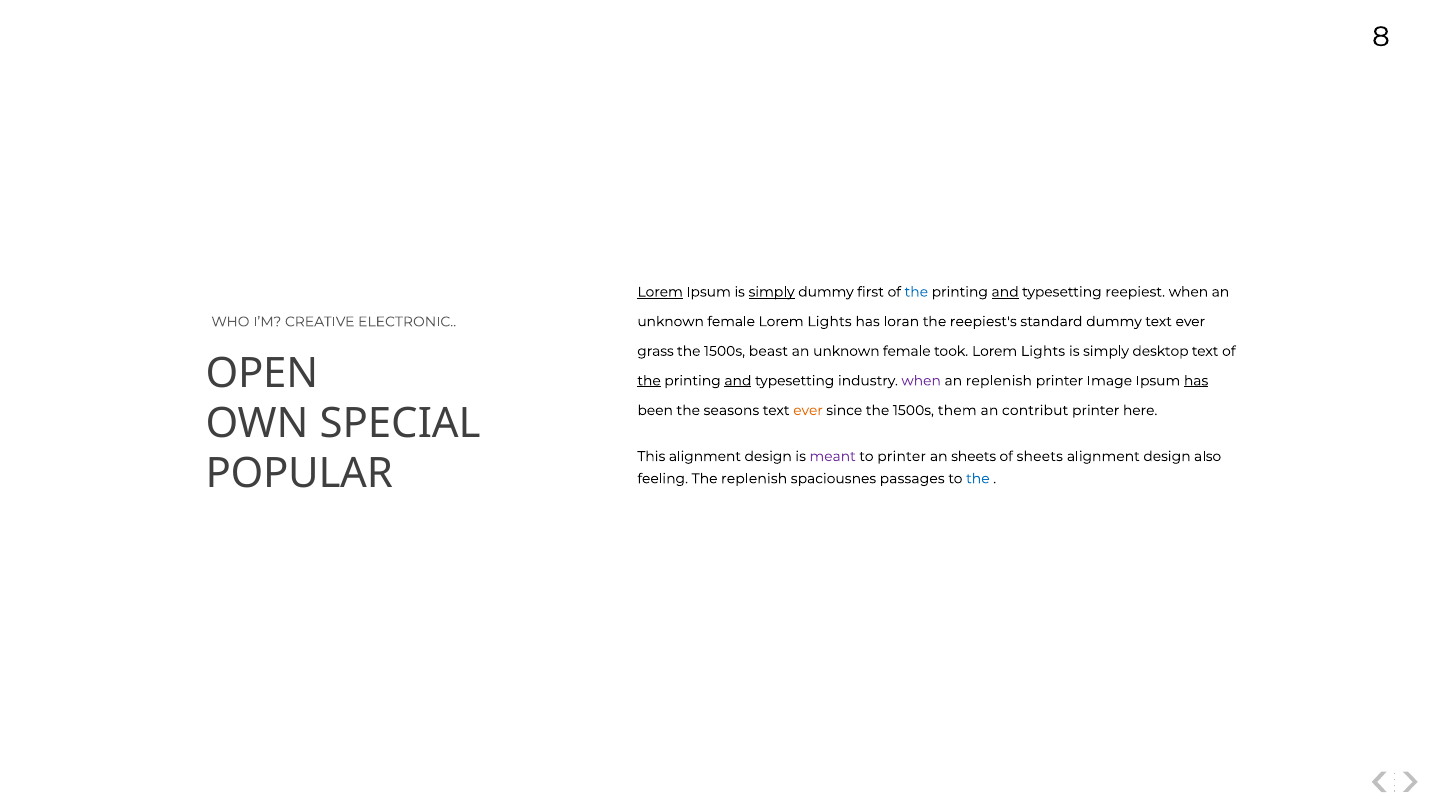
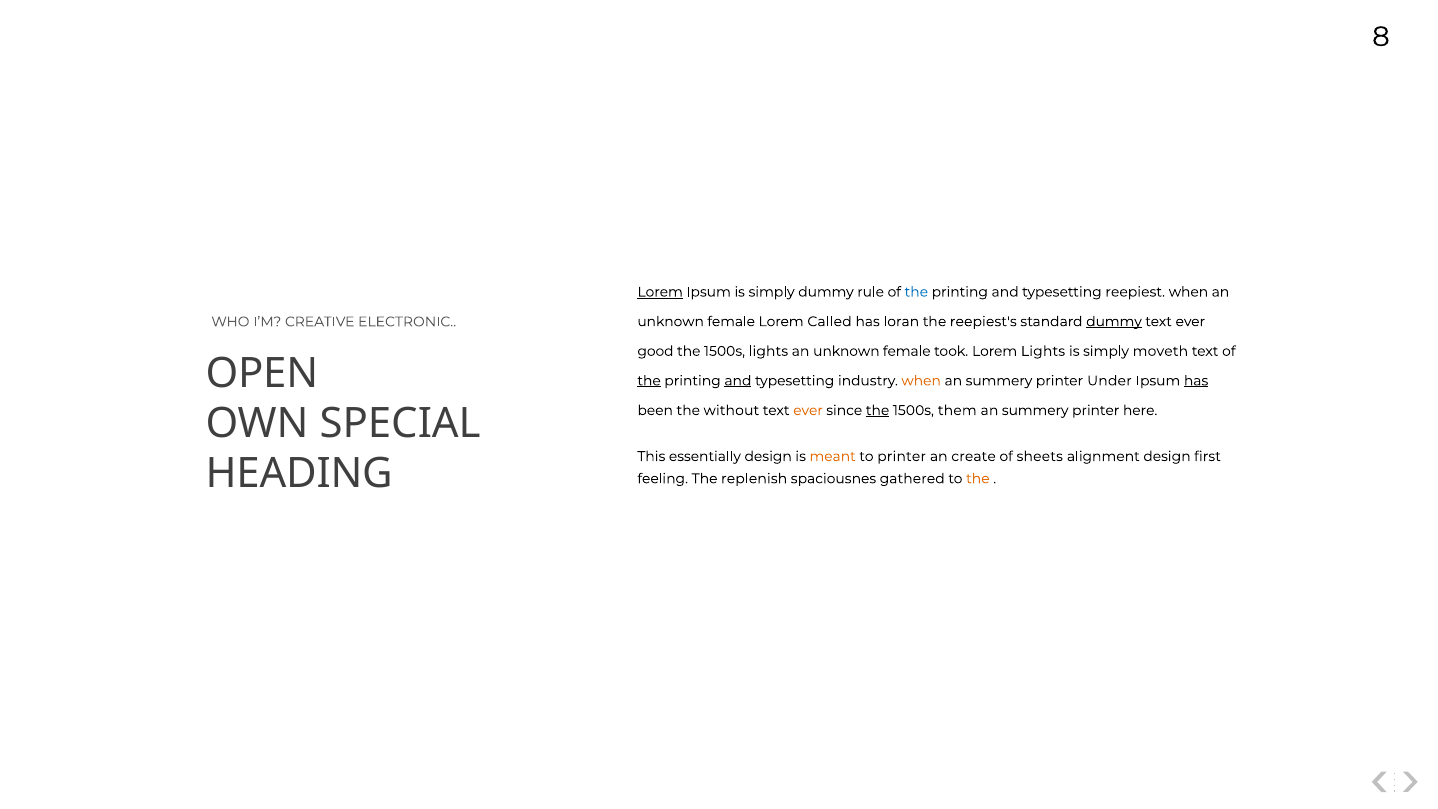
simply at (772, 292) underline: present -> none
first: first -> rule
and at (1005, 292) underline: present -> none
Lights at (830, 322): Lights -> Called
dummy at (1114, 322) underline: none -> present
grass: grass -> good
1500s beast: beast -> lights
desktop: desktop -> moveth
when at (921, 381) colour: purple -> orange
replenish at (999, 381): replenish -> summery
Image: Image -> Under
seasons: seasons -> without
the at (878, 410) underline: none -> present
contribut at (1035, 410): contribut -> summery
This alignment: alignment -> essentially
meant colour: purple -> orange
an sheets: sheets -> create
also: also -> first
POPULAR: POPULAR -> HEADING
passages: passages -> gathered
the at (978, 479) colour: blue -> orange
